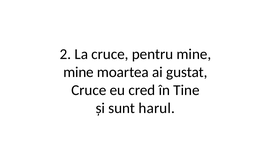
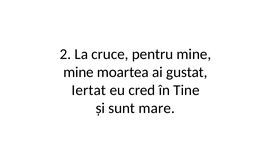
Cruce at (89, 90): Cruce -> Iertat
harul: harul -> mare
